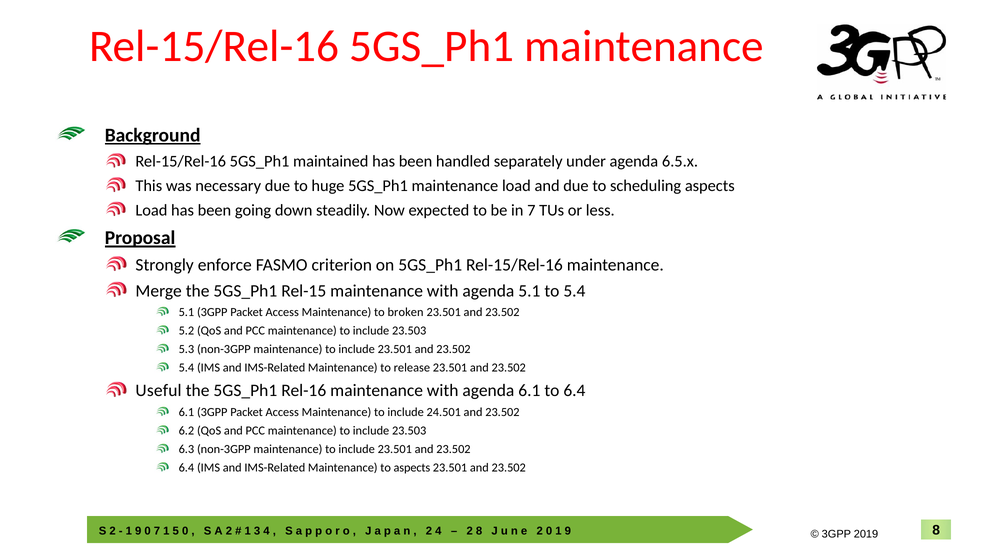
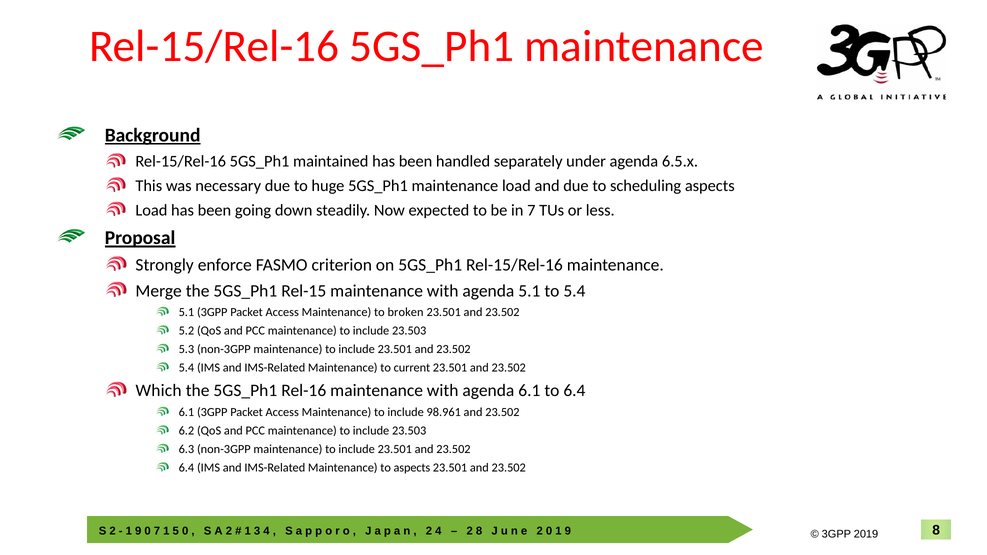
release: release -> current
Useful: Useful -> Which
24.501: 24.501 -> 98.961
